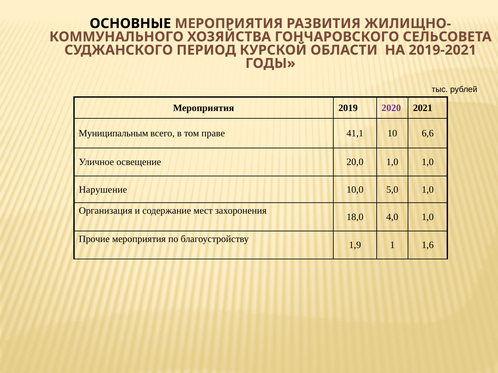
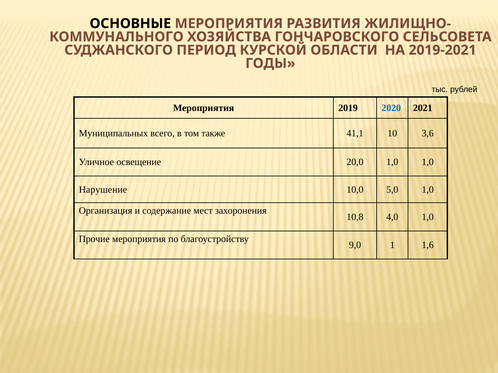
2020 colour: purple -> blue
Муниципальным: Муниципальным -> Муниципальных
праве: праве -> также
6,6: 6,6 -> 3,6
18,0: 18,0 -> 10,8
1,9: 1,9 -> 9,0
